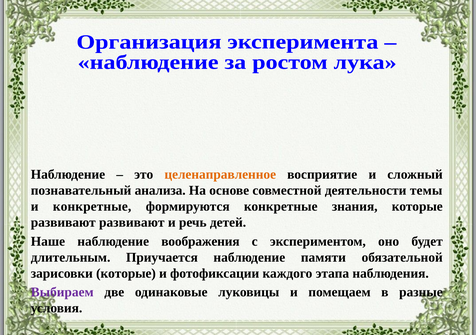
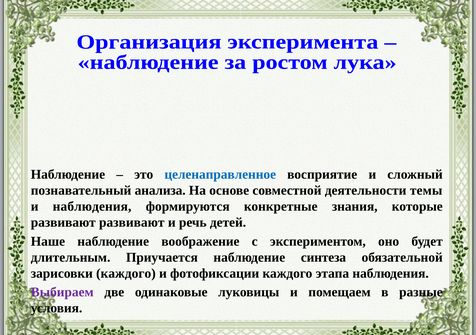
целенаправленное colour: orange -> blue
и конкретные: конкретные -> наблюдения
воображения: воображения -> воображение
памяти: памяти -> синтеза
зарисовки которые: которые -> каждого
